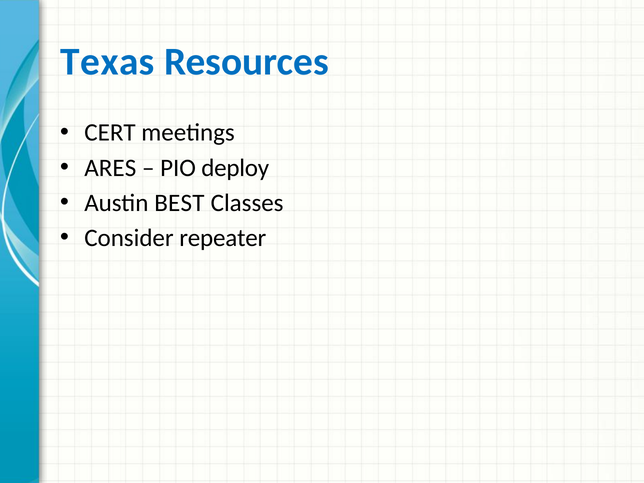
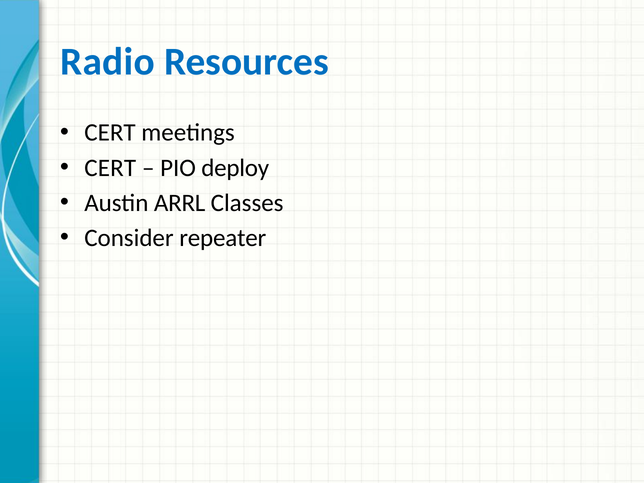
Texas: Texas -> Radio
ARES at (110, 168): ARES -> CERT
BEST: BEST -> ARRL
